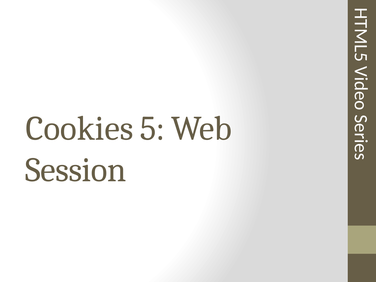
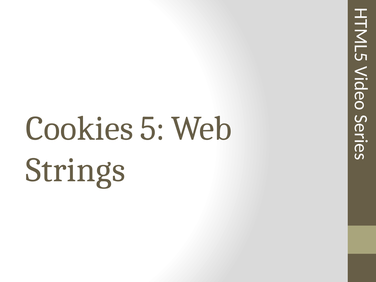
Session: Session -> Strings
